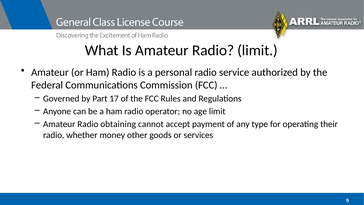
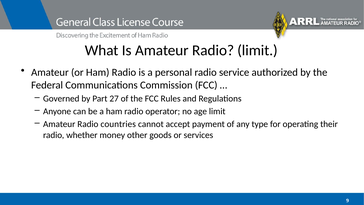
17: 17 -> 27
obtaining: obtaining -> countries
